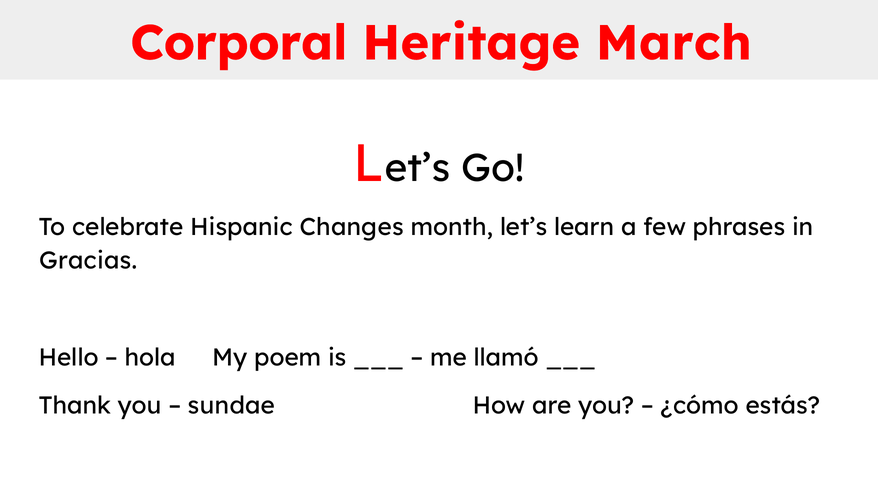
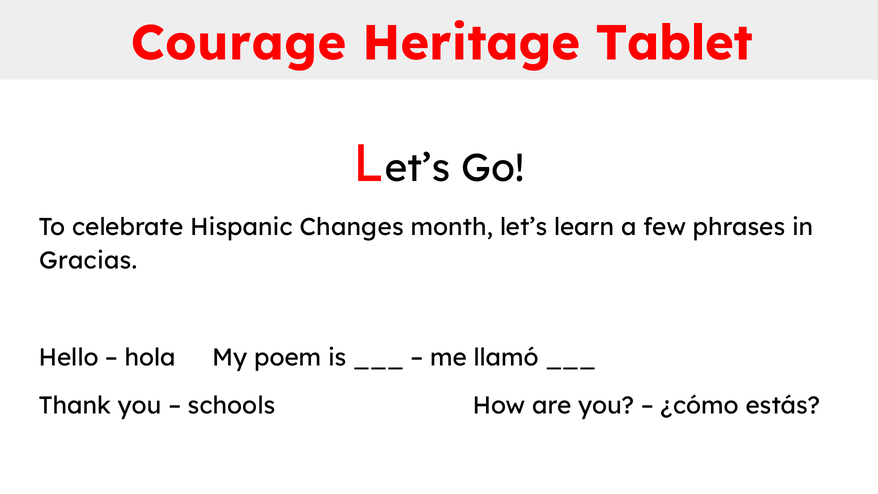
Corporal: Corporal -> Courage
March: March -> Tablet
sundae: sundae -> schools
